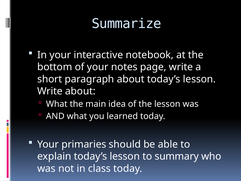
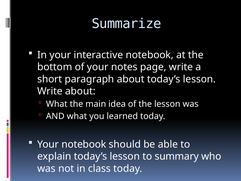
Your primaries: primaries -> notebook
